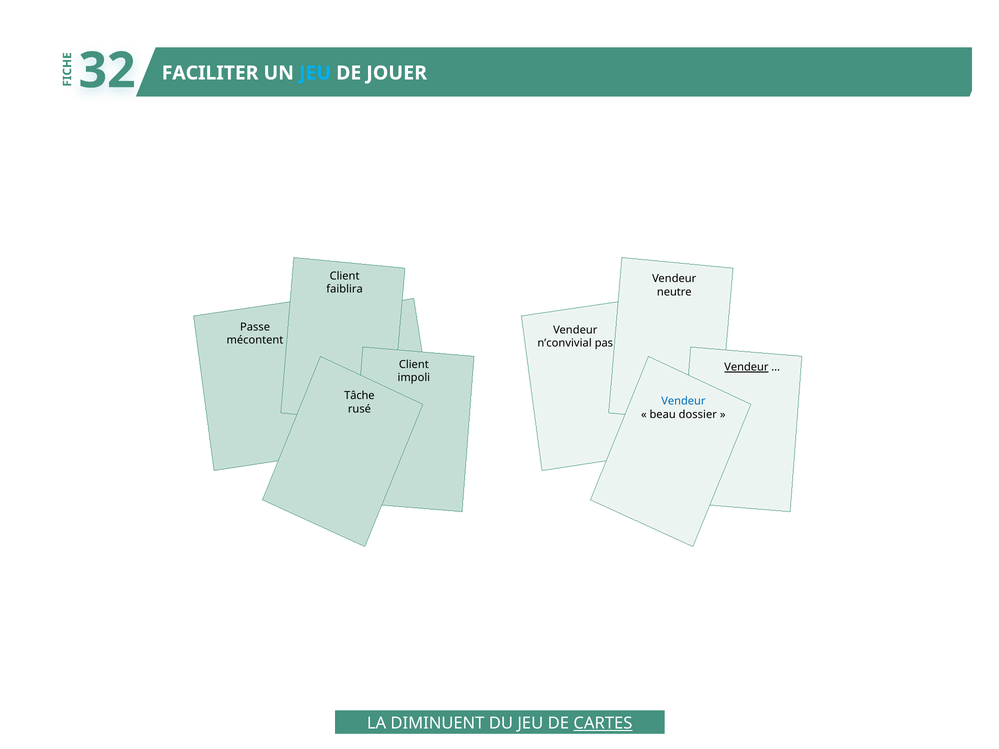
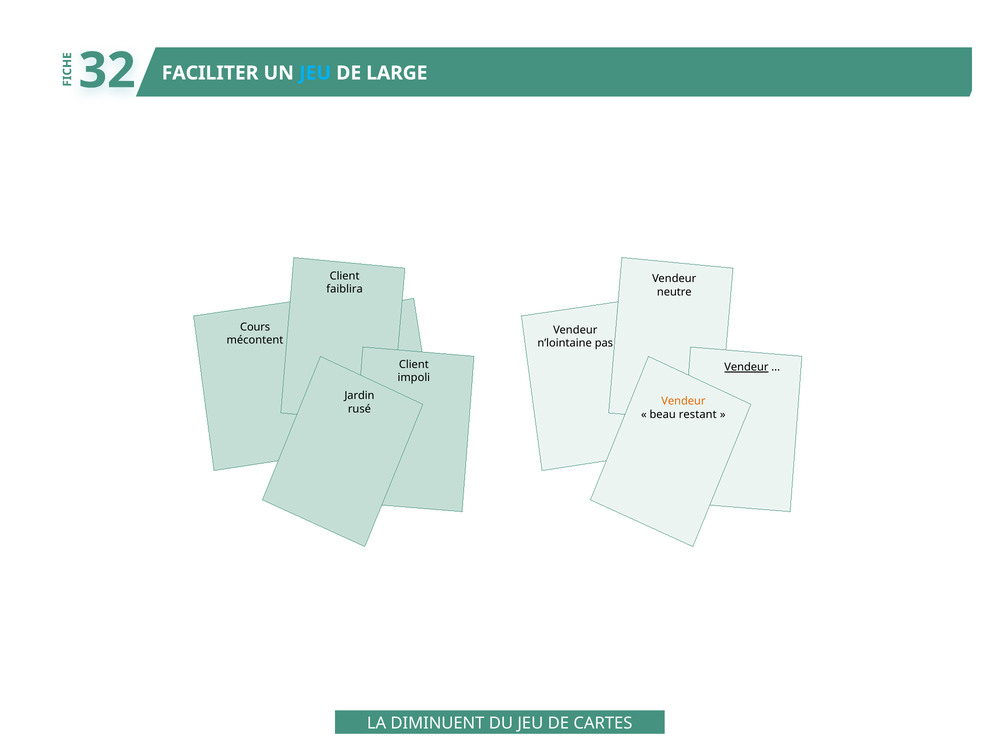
JOUER: JOUER -> LARGE
Passe: Passe -> Cours
n’convivial: n’convivial -> n’lointaine
Tâche: Tâche -> Jardin
Vendeur at (683, 401) colour: blue -> orange
dossier: dossier -> restant
CARTES underline: present -> none
